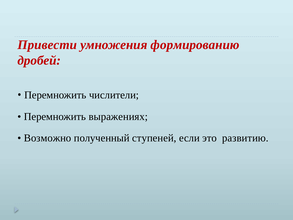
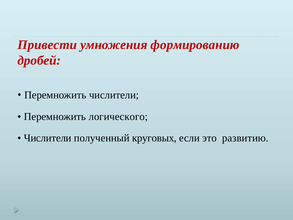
выражениях: выражениях -> логического
Возможно at (48, 138): Возможно -> Числители
ступеней: ступеней -> круговых
